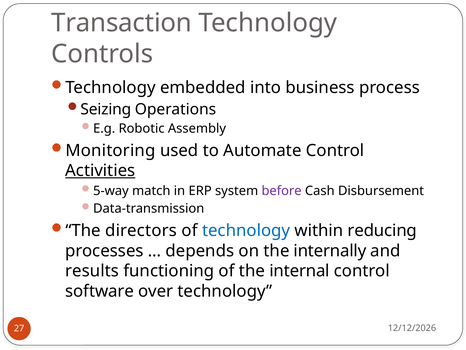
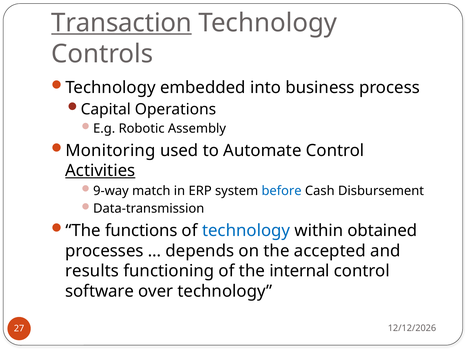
Transaction underline: none -> present
Seizing: Seizing -> Capital
5-way: 5-way -> 9-way
before colour: purple -> blue
directors: directors -> functions
reducing: reducing -> obtained
internally: internally -> accepted
